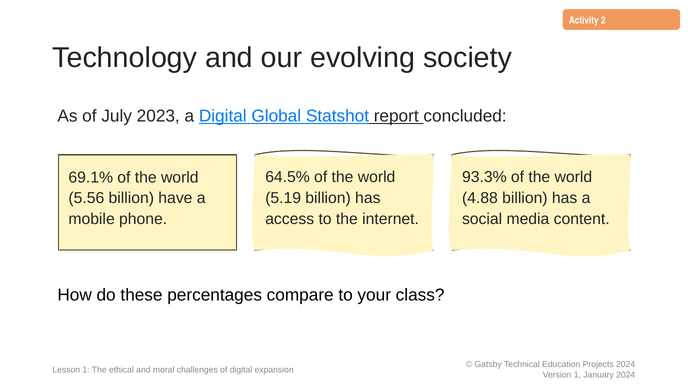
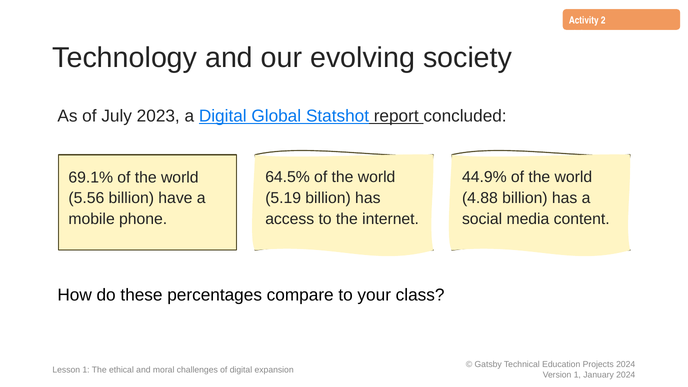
93.3%: 93.3% -> 44.9%
